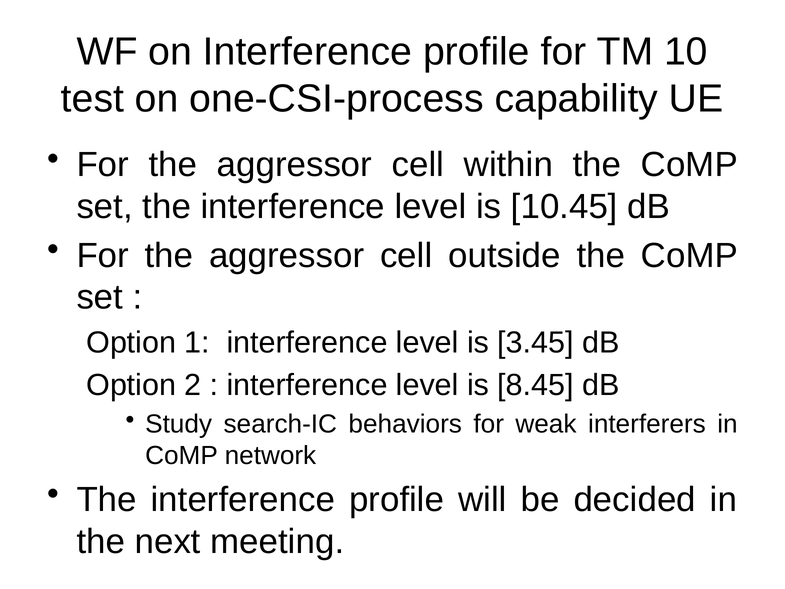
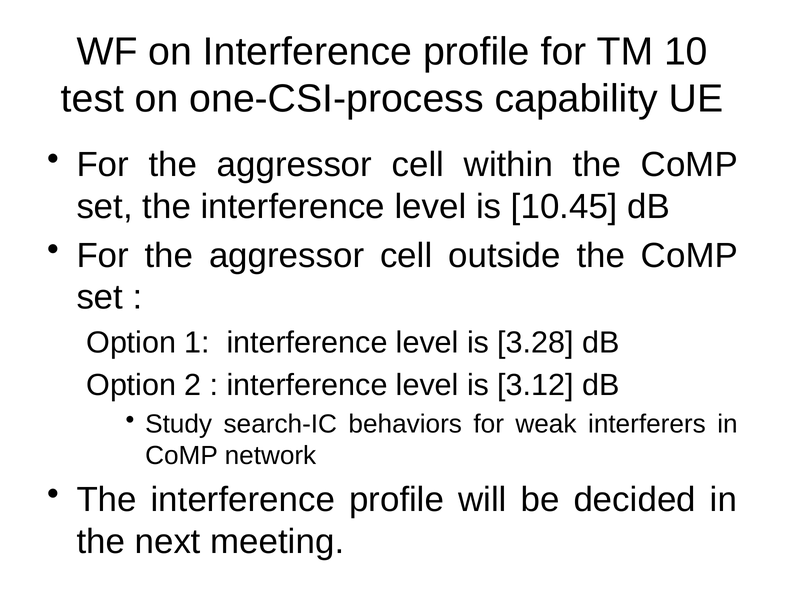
3.45: 3.45 -> 3.28
8.45: 8.45 -> 3.12
